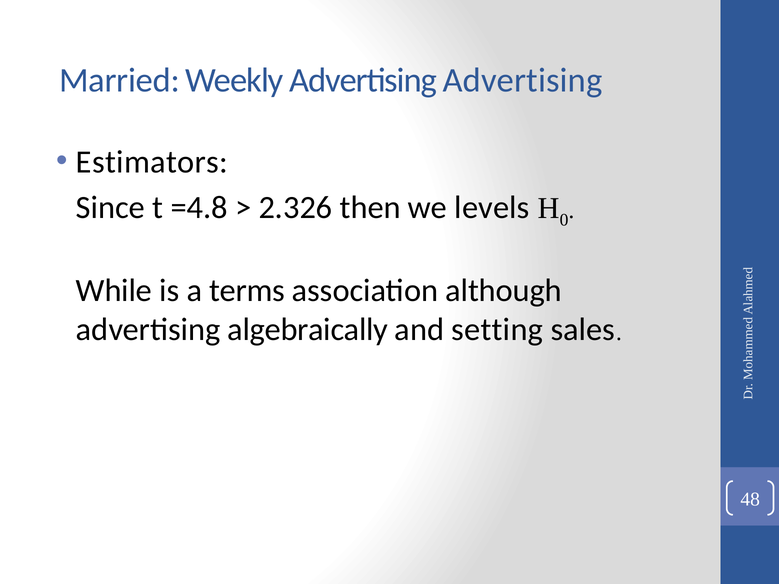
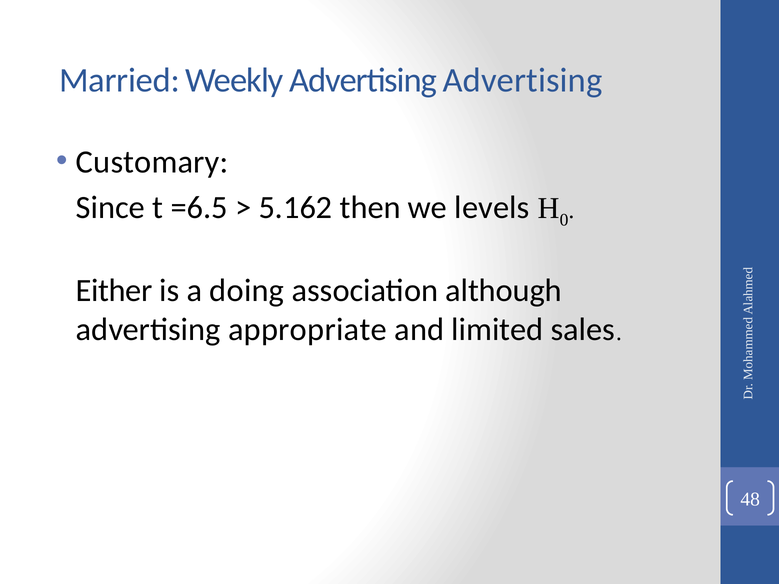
Estimators: Estimators -> Customary
=4.8: =4.8 -> =6.5
2.326: 2.326 -> 5.162
While: While -> Either
terms: terms -> doing
algebraically: algebraically -> appropriate
setting: setting -> limited
